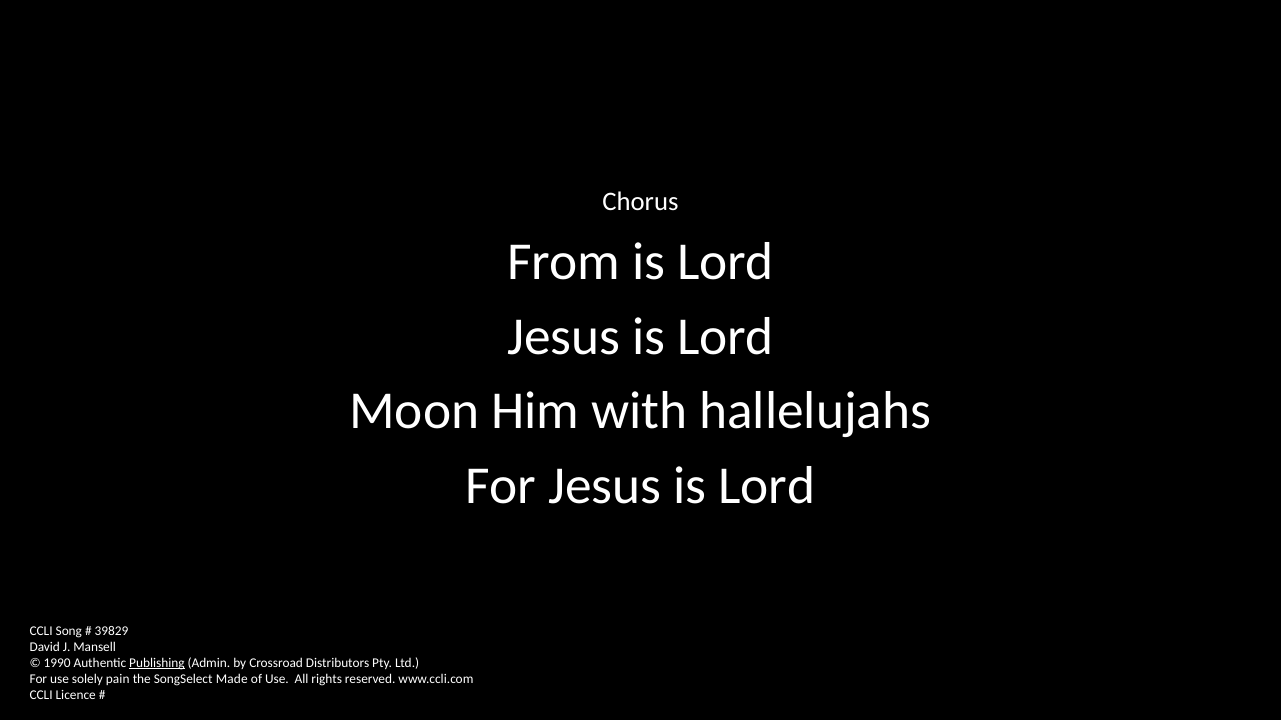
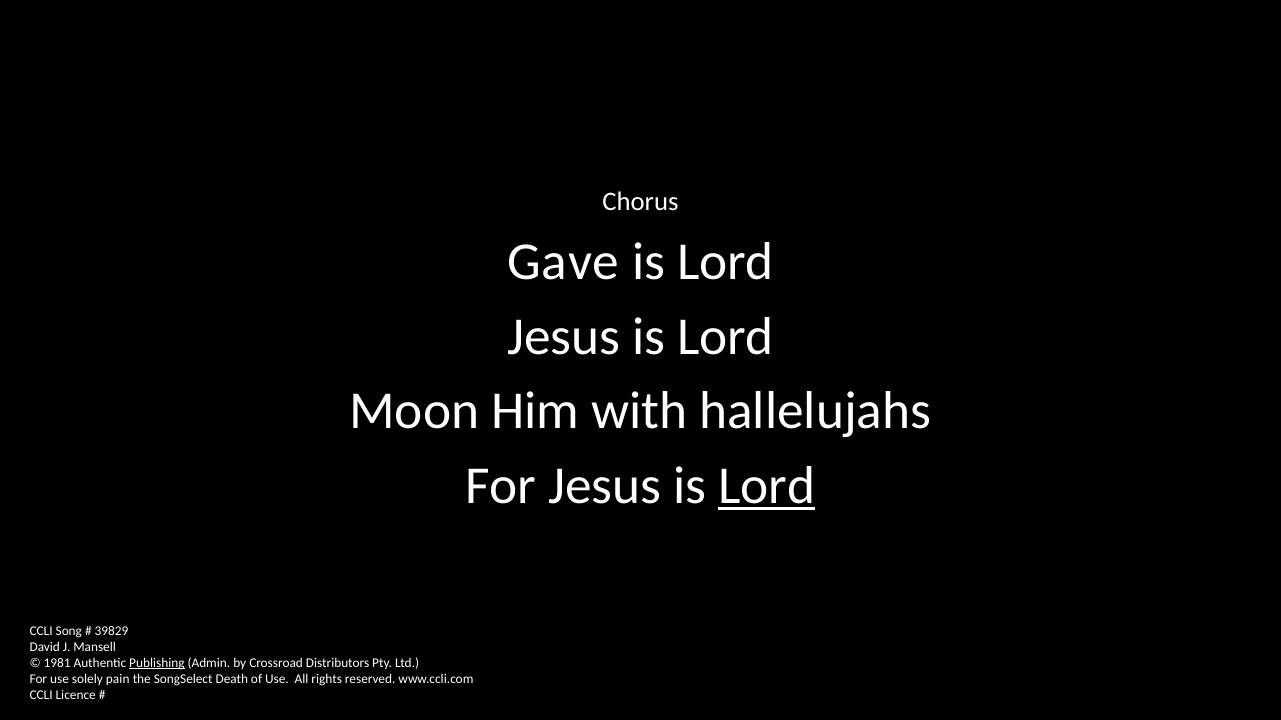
From: From -> Gave
Lord at (767, 486) underline: none -> present
1990: 1990 -> 1981
Made: Made -> Death
